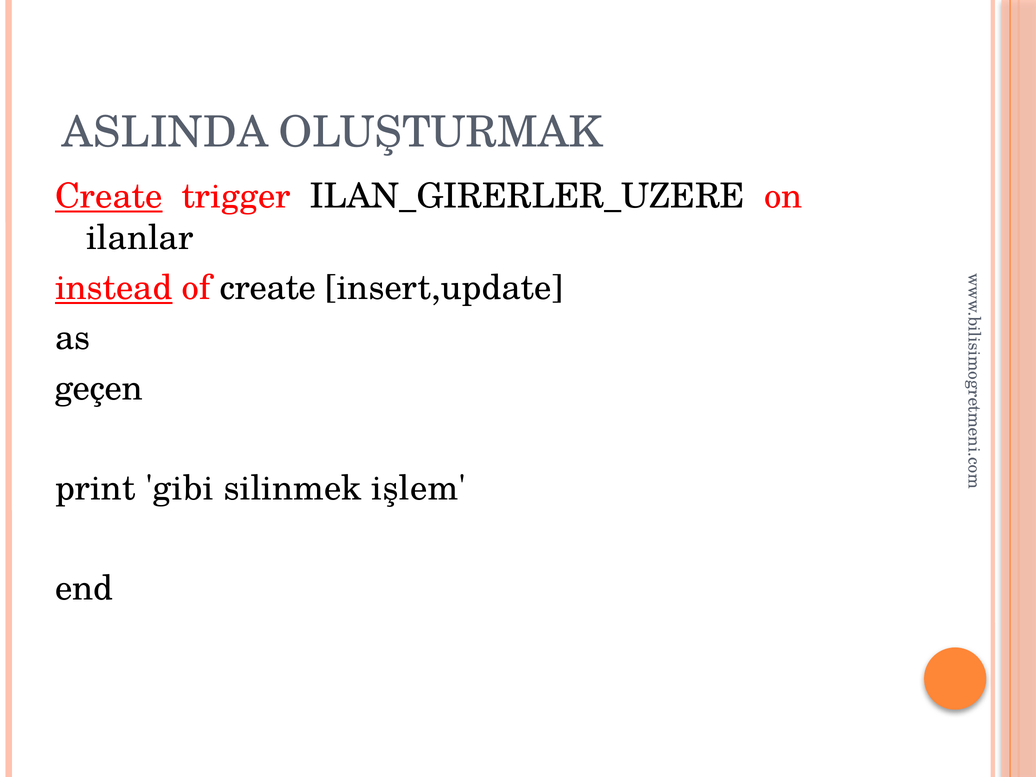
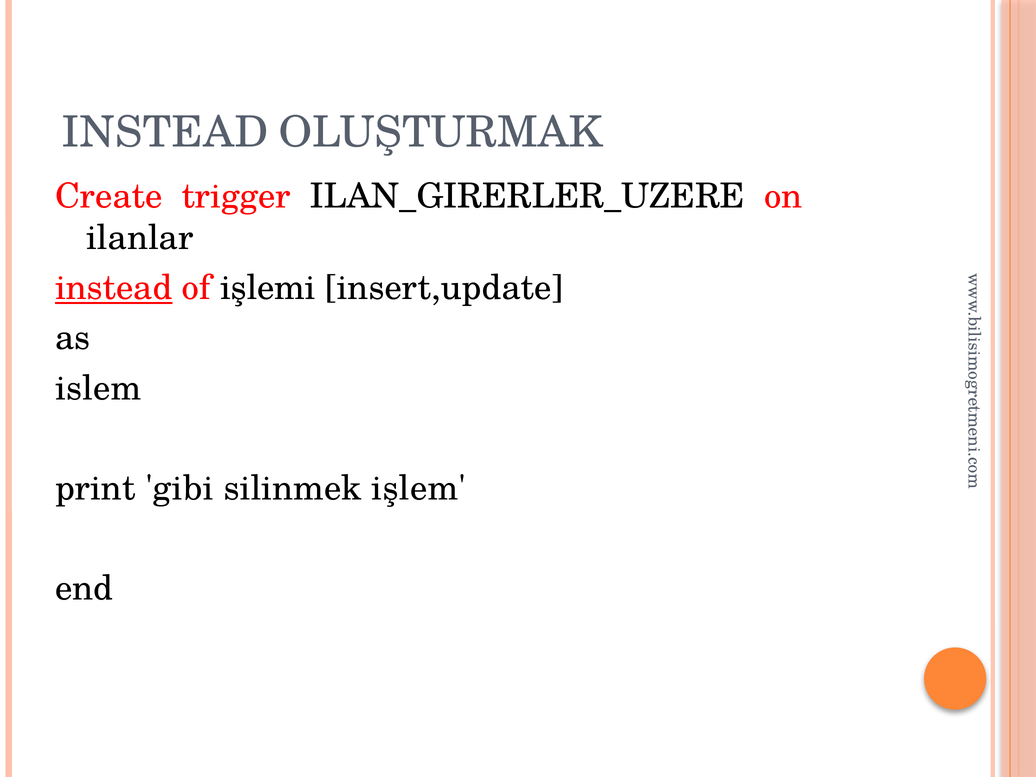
ASLINDA at (165, 133): ASLINDA -> INSTEAD
Create at (109, 196) underline: present -> none
of create: create -> işlemi
geçen: geçen -> islem
